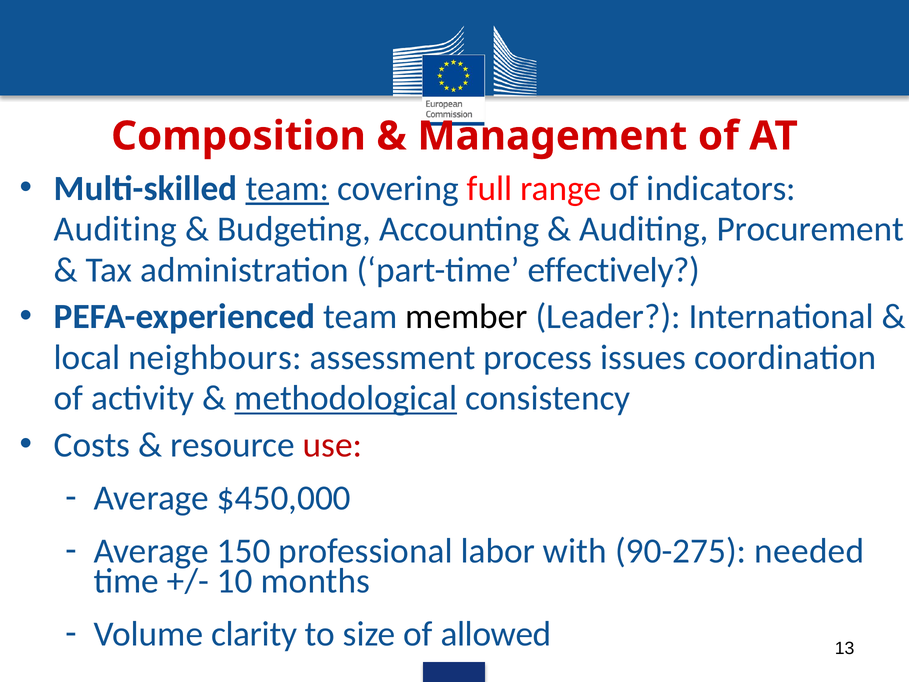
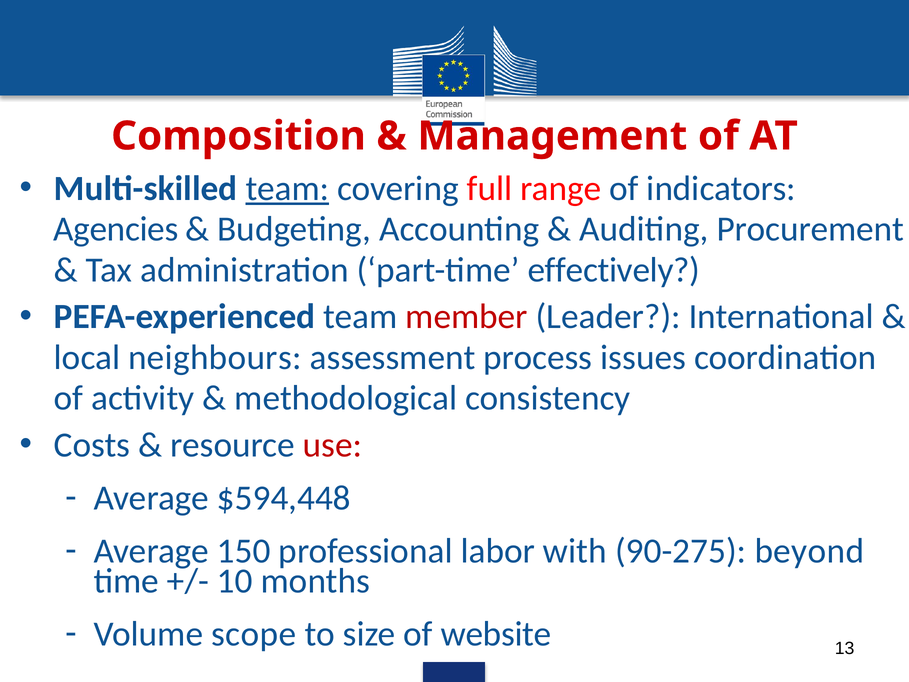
Auditing at (115, 229): Auditing -> Agencies
member colour: black -> red
methodological underline: present -> none
$450,000: $450,000 -> $594,448
needed: needed -> beyond
clarity: clarity -> scope
allowed: allowed -> website
